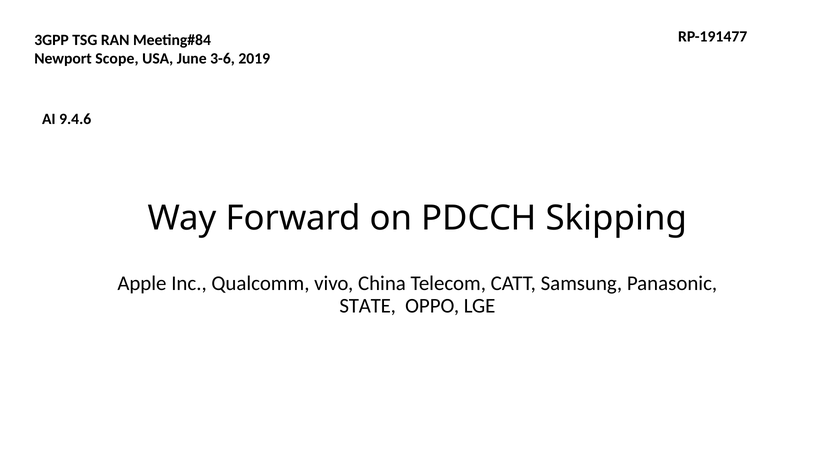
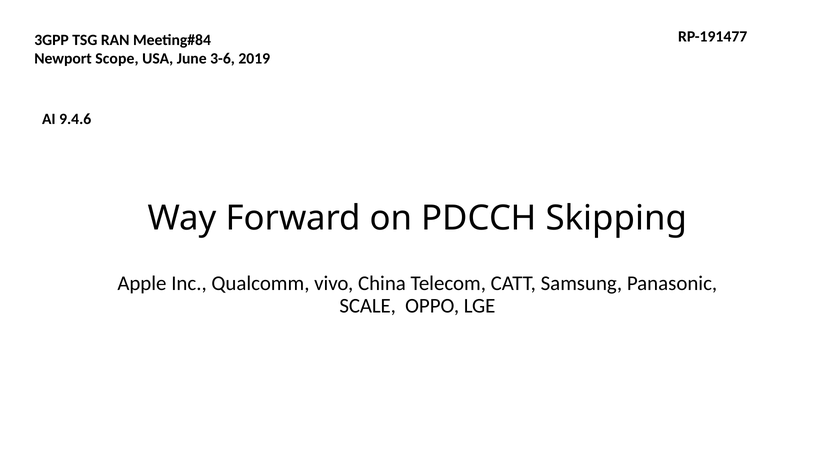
STATE: STATE -> SCALE
